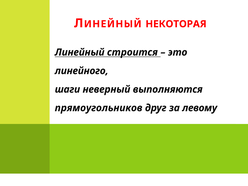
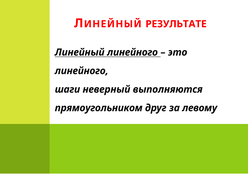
НЕКОТОРАЯ: НЕКОТОРАЯ -> РЕЗУЛЬТАТЕ
Линейный строится: строится -> линейного
прямоугольников: прямоугольников -> прямоугольником
